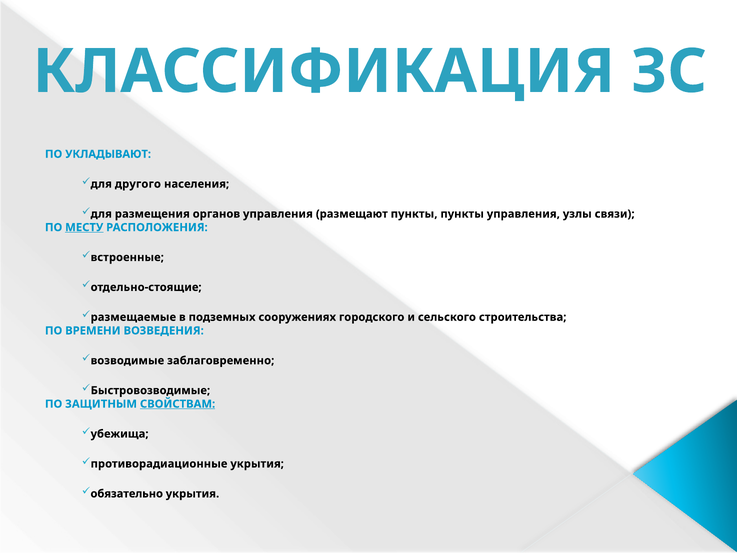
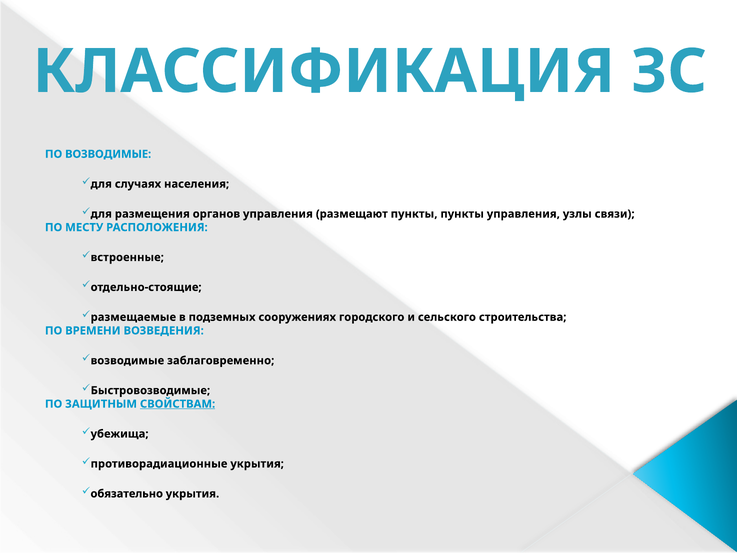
ПО УКЛАДЫВАЮТ: УКЛАДЫВАЮТ -> ВОЗВОДИМЫЕ
другого: другого -> случаях
МЕСТУ underline: present -> none
